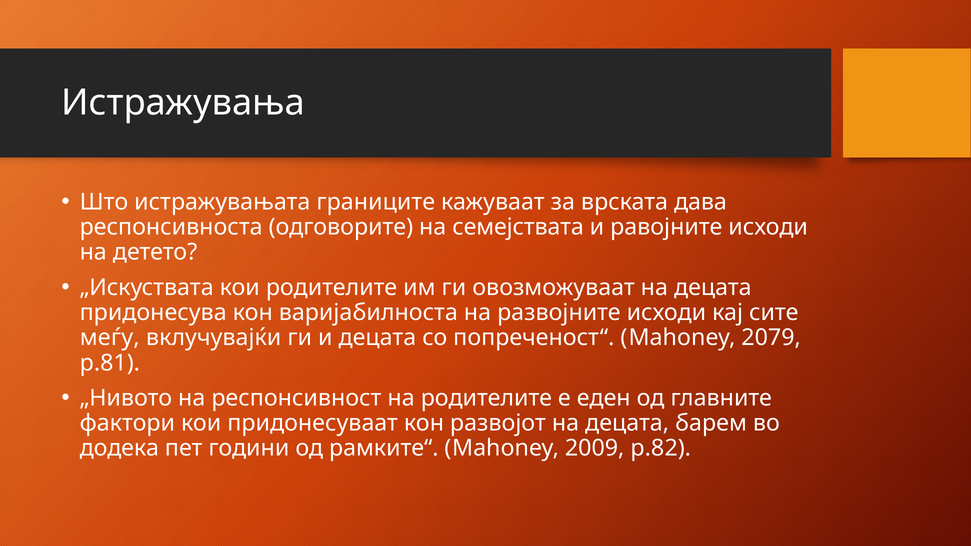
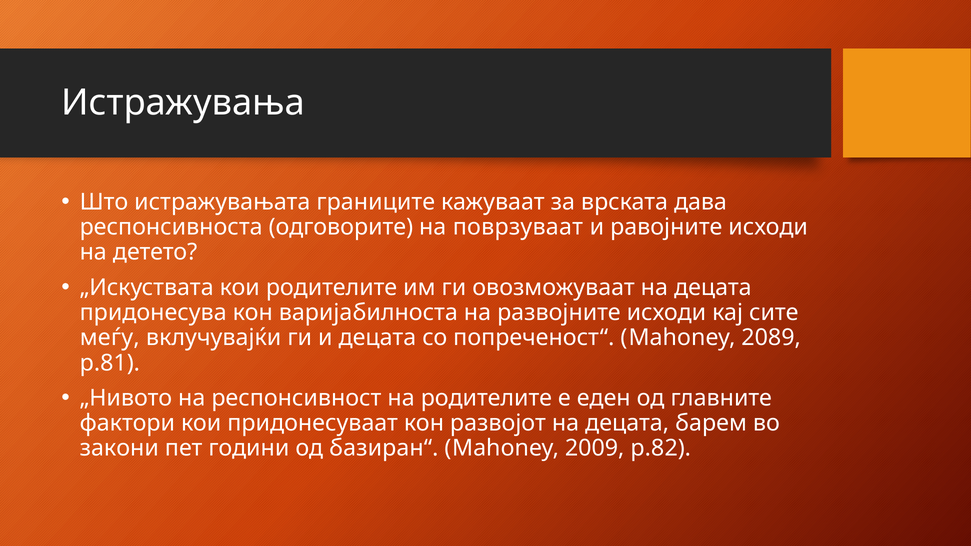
семејствата: семејствата -> поврзуваат
2079: 2079 -> 2089
додека: додека -> закони
рамките“: рамките“ -> базиран“
